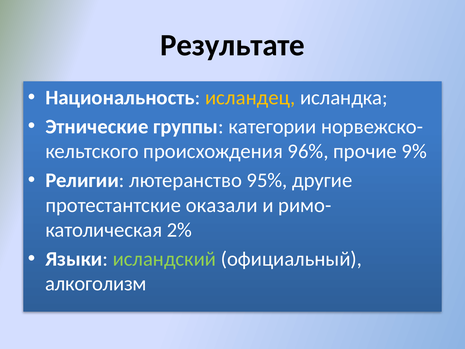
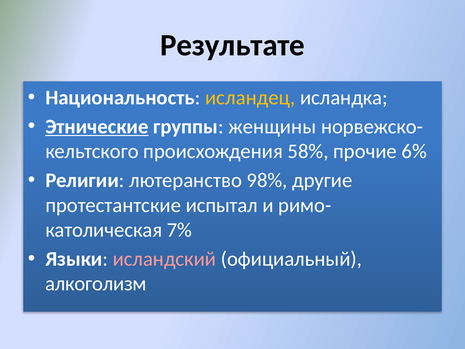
Этнические underline: none -> present
категории: категории -> женщины
96%: 96% -> 58%
9%: 9% -> 6%
95%: 95% -> 98%
оказали: оказали -> испытал
2%: 2% -> 7%
исландский colour: light green -> pink
